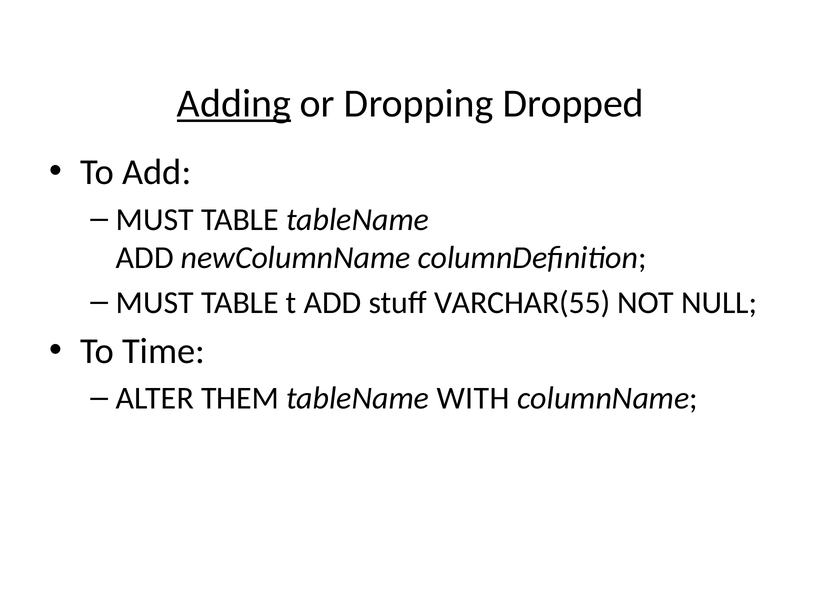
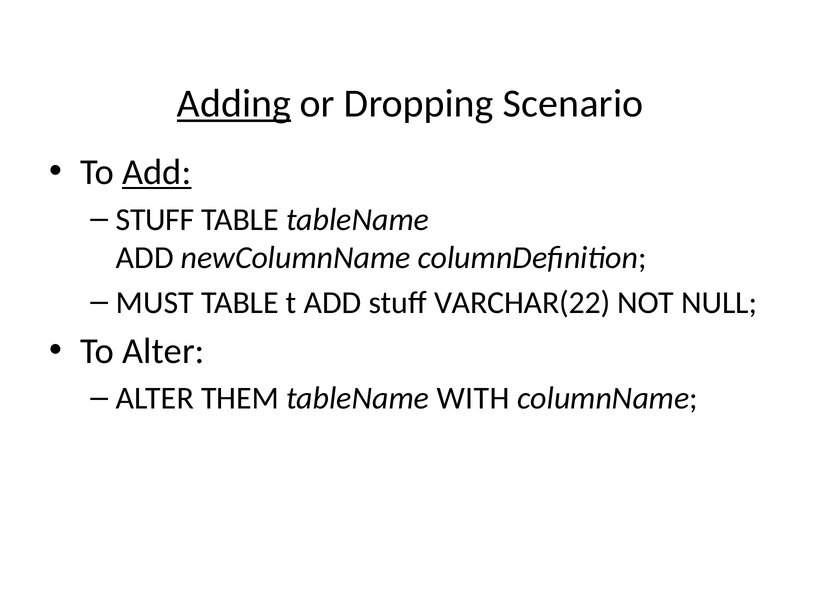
Dropped: Dropped -> Scenario
Add at (157, 172) underline: none -> present
MUST at (155, 219): MUST -> STUFF
VARCHAR(55: VARCHAR(55 -> VARCHAR(22
To Time: Time -> Alter
